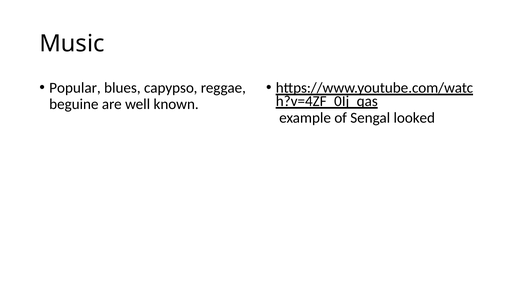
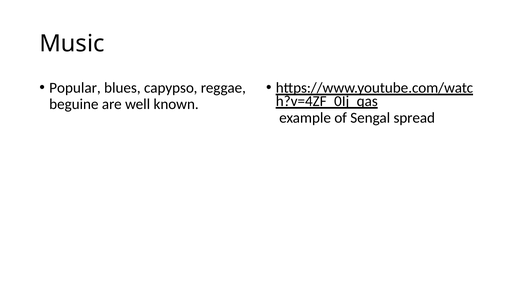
looked: looked -> spread
